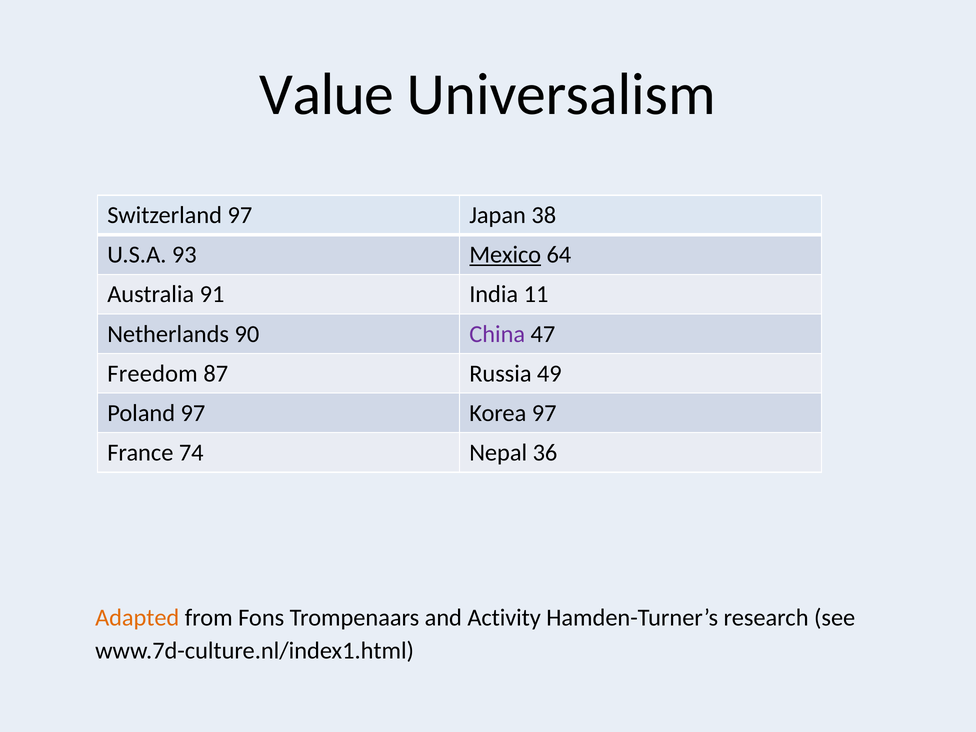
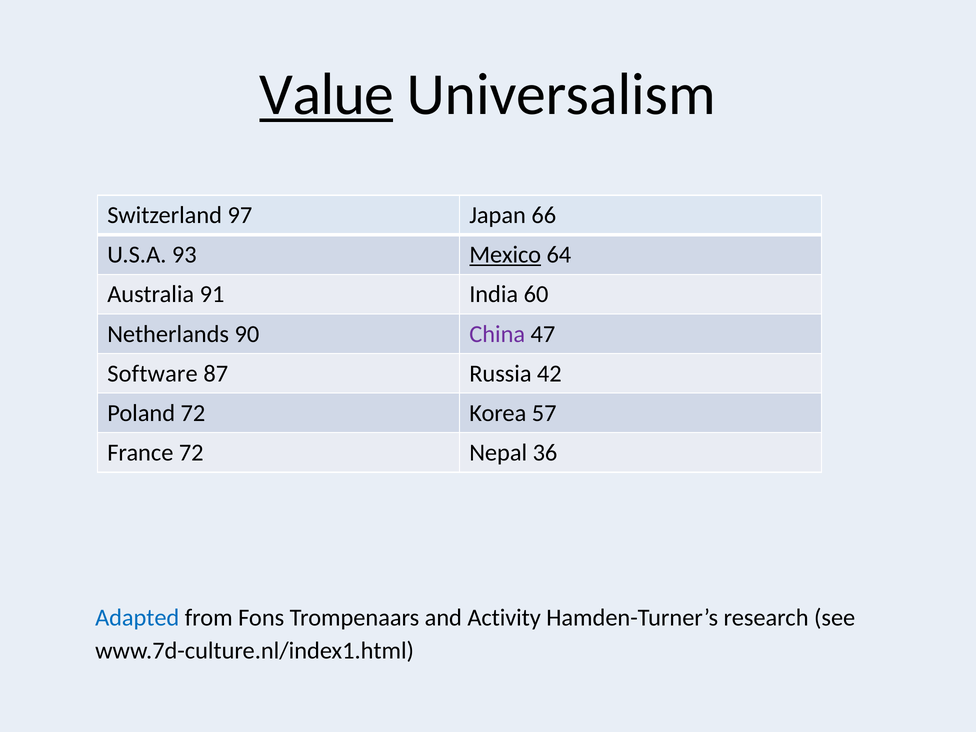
Value underline: none -> present
38: 38 -> 66
11: 11 -> 60
Freedom: Freedom -> Software
49: 49 -> 42
Poland 97: 97 -> 72
Korea 97: 97 -> 57
France 74: 74 -> 72
Adapted colour: orange -> blue
